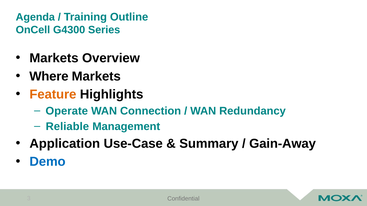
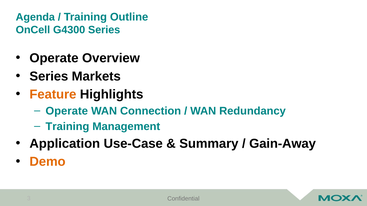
Markets at (54, 58): Markets -> Operate
Where at (49, 76): Where -> Series
Reliable at (67, 127): Reliable -> Training
Demo colour: blue -> orange
